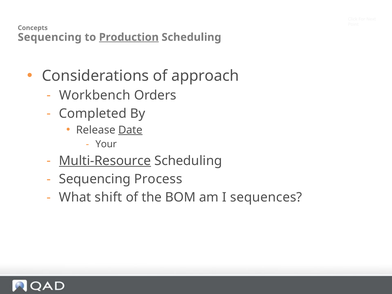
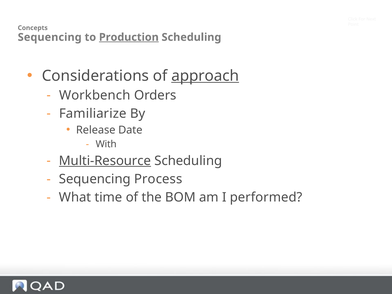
approach underline: none -> present
Completed: Completed -> Familiarize
Date underline: present -> none
Your: Your -> With
shift: shift -> time
sequences: sequences -> performed
